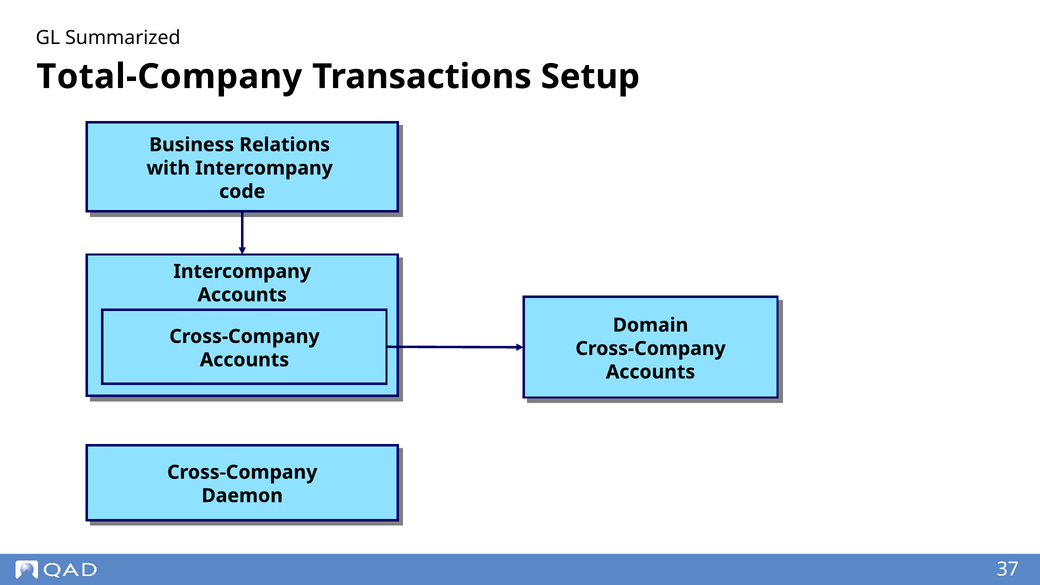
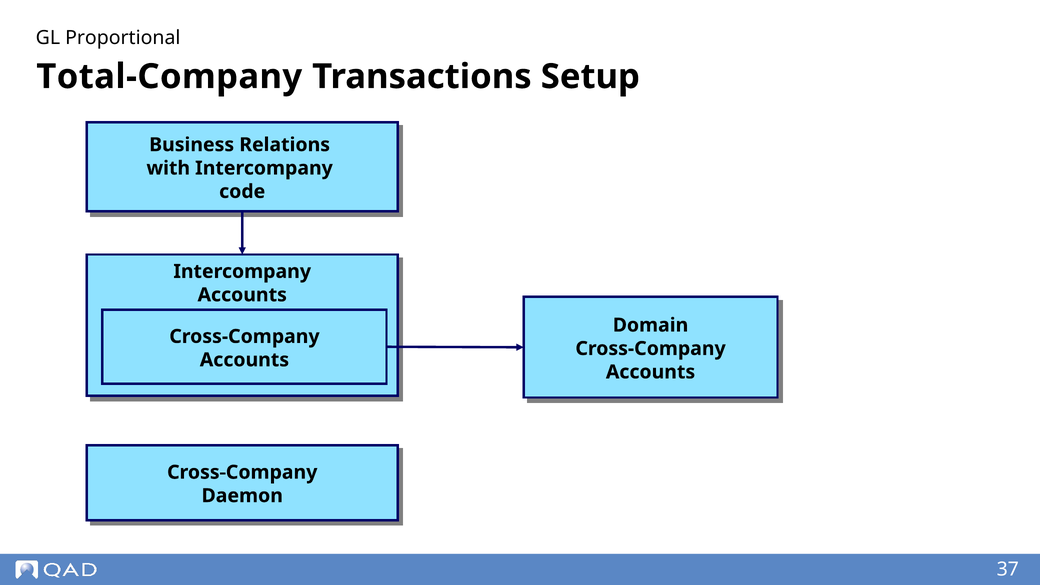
Summarized: Summarized -> Proportional
